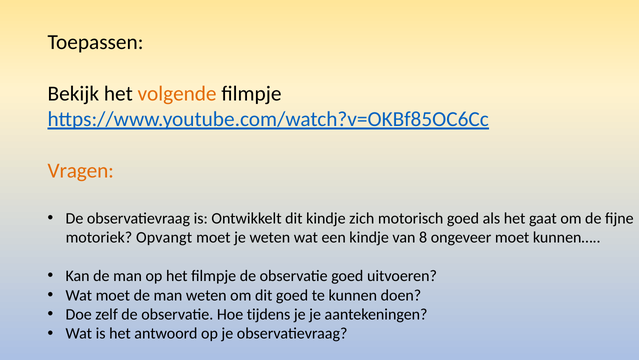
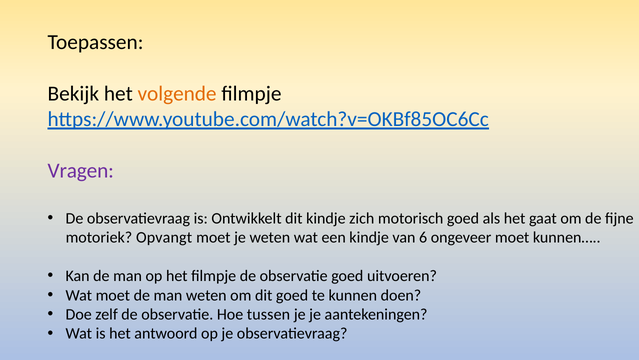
Vragen colour: orange -> purple
8: 8 -> 6
tijdens: tijdens -> tussen
